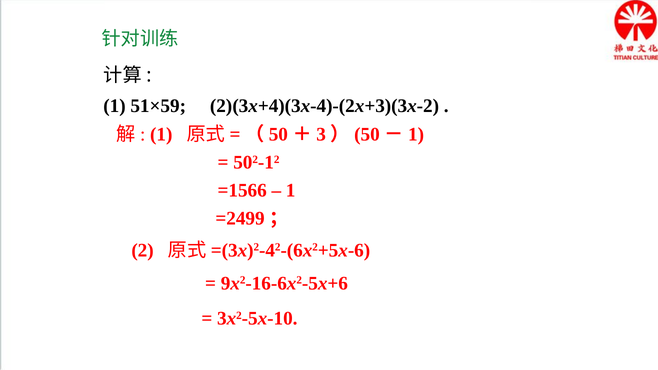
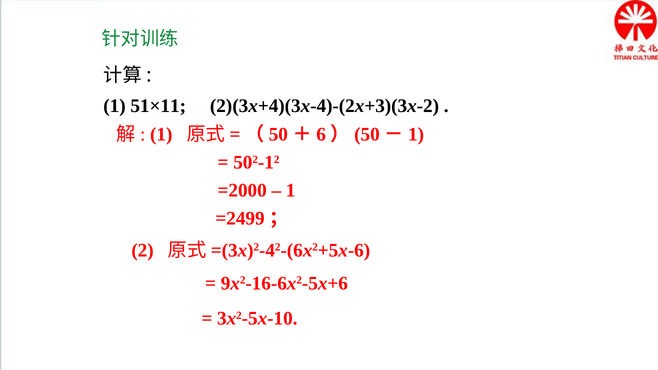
51×59: 51×59 -> 51×11
3: 3 -> 6
=1566: =1566 -> =2000
